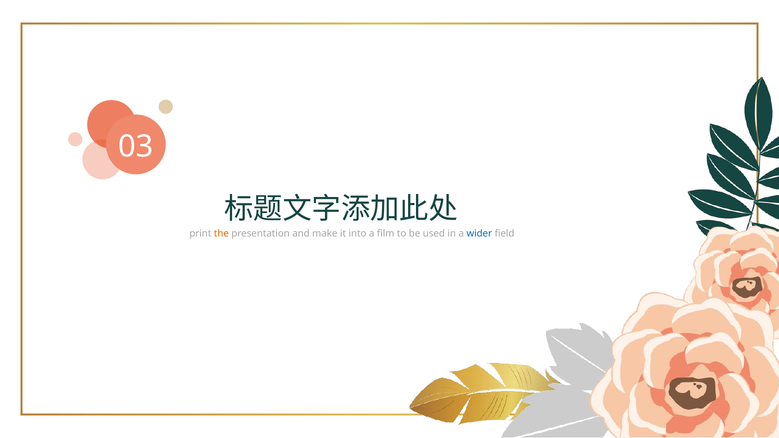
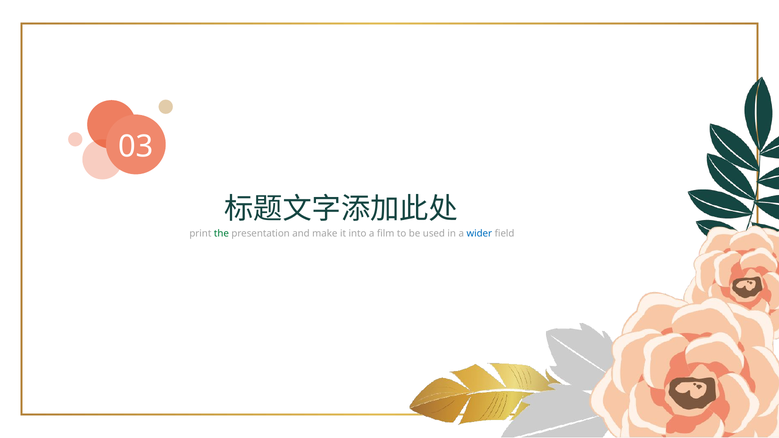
the colour: orange -> green
